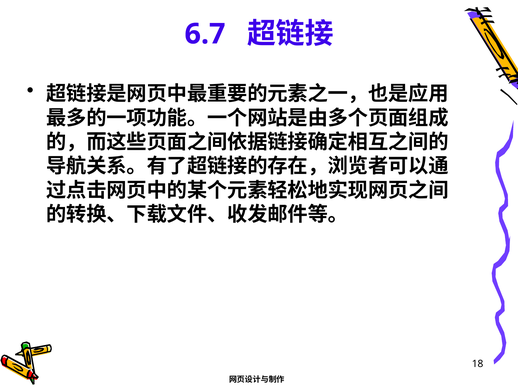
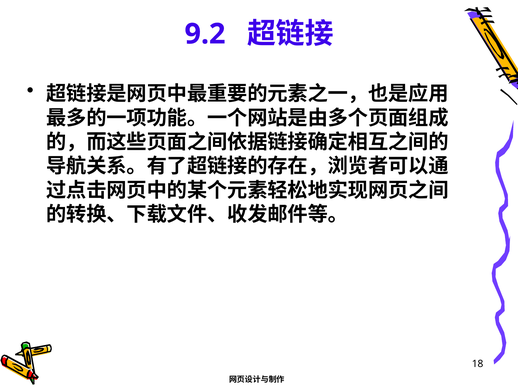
6.7: 6.7 -> 9.2
